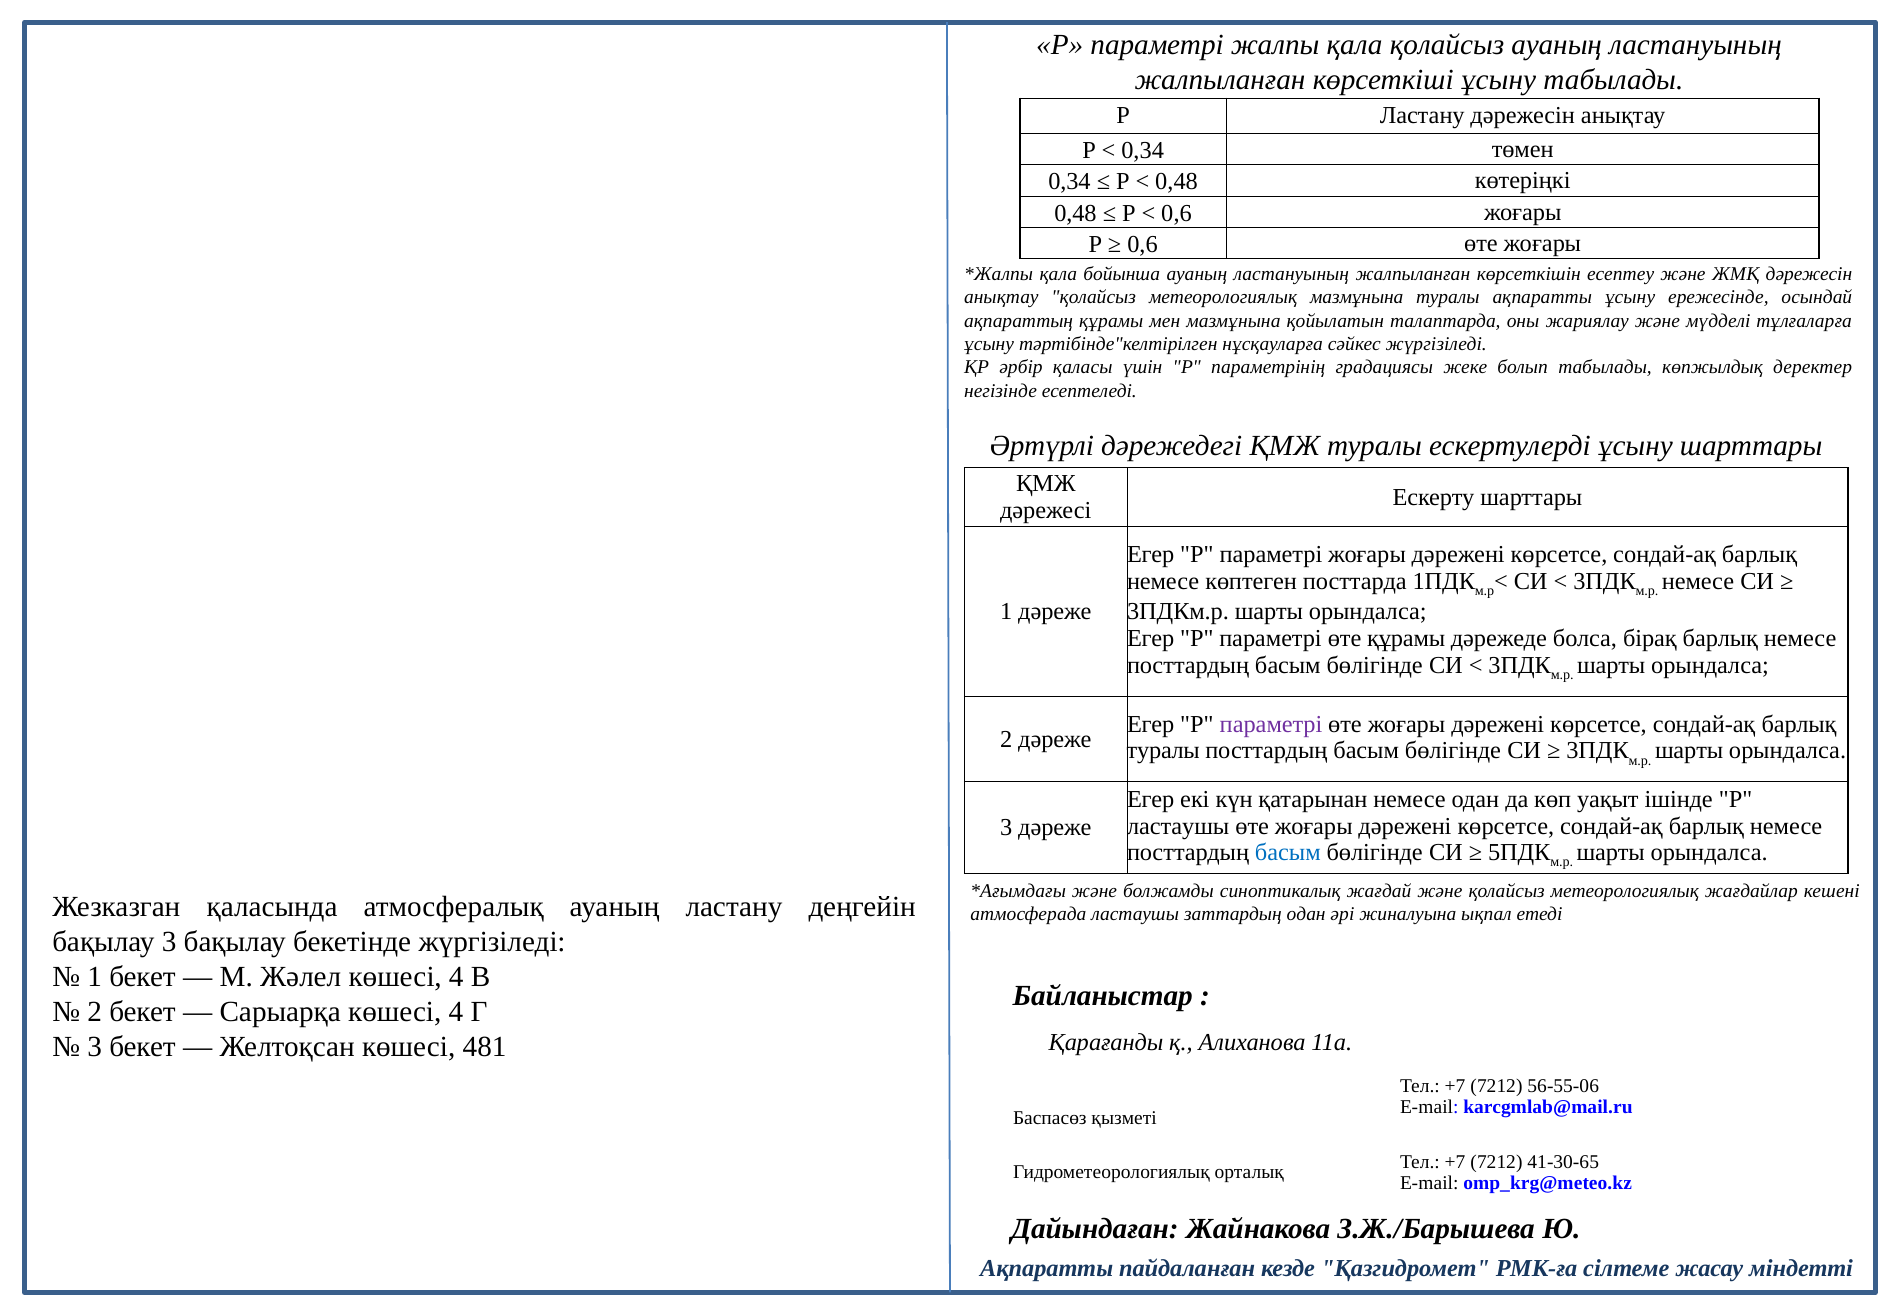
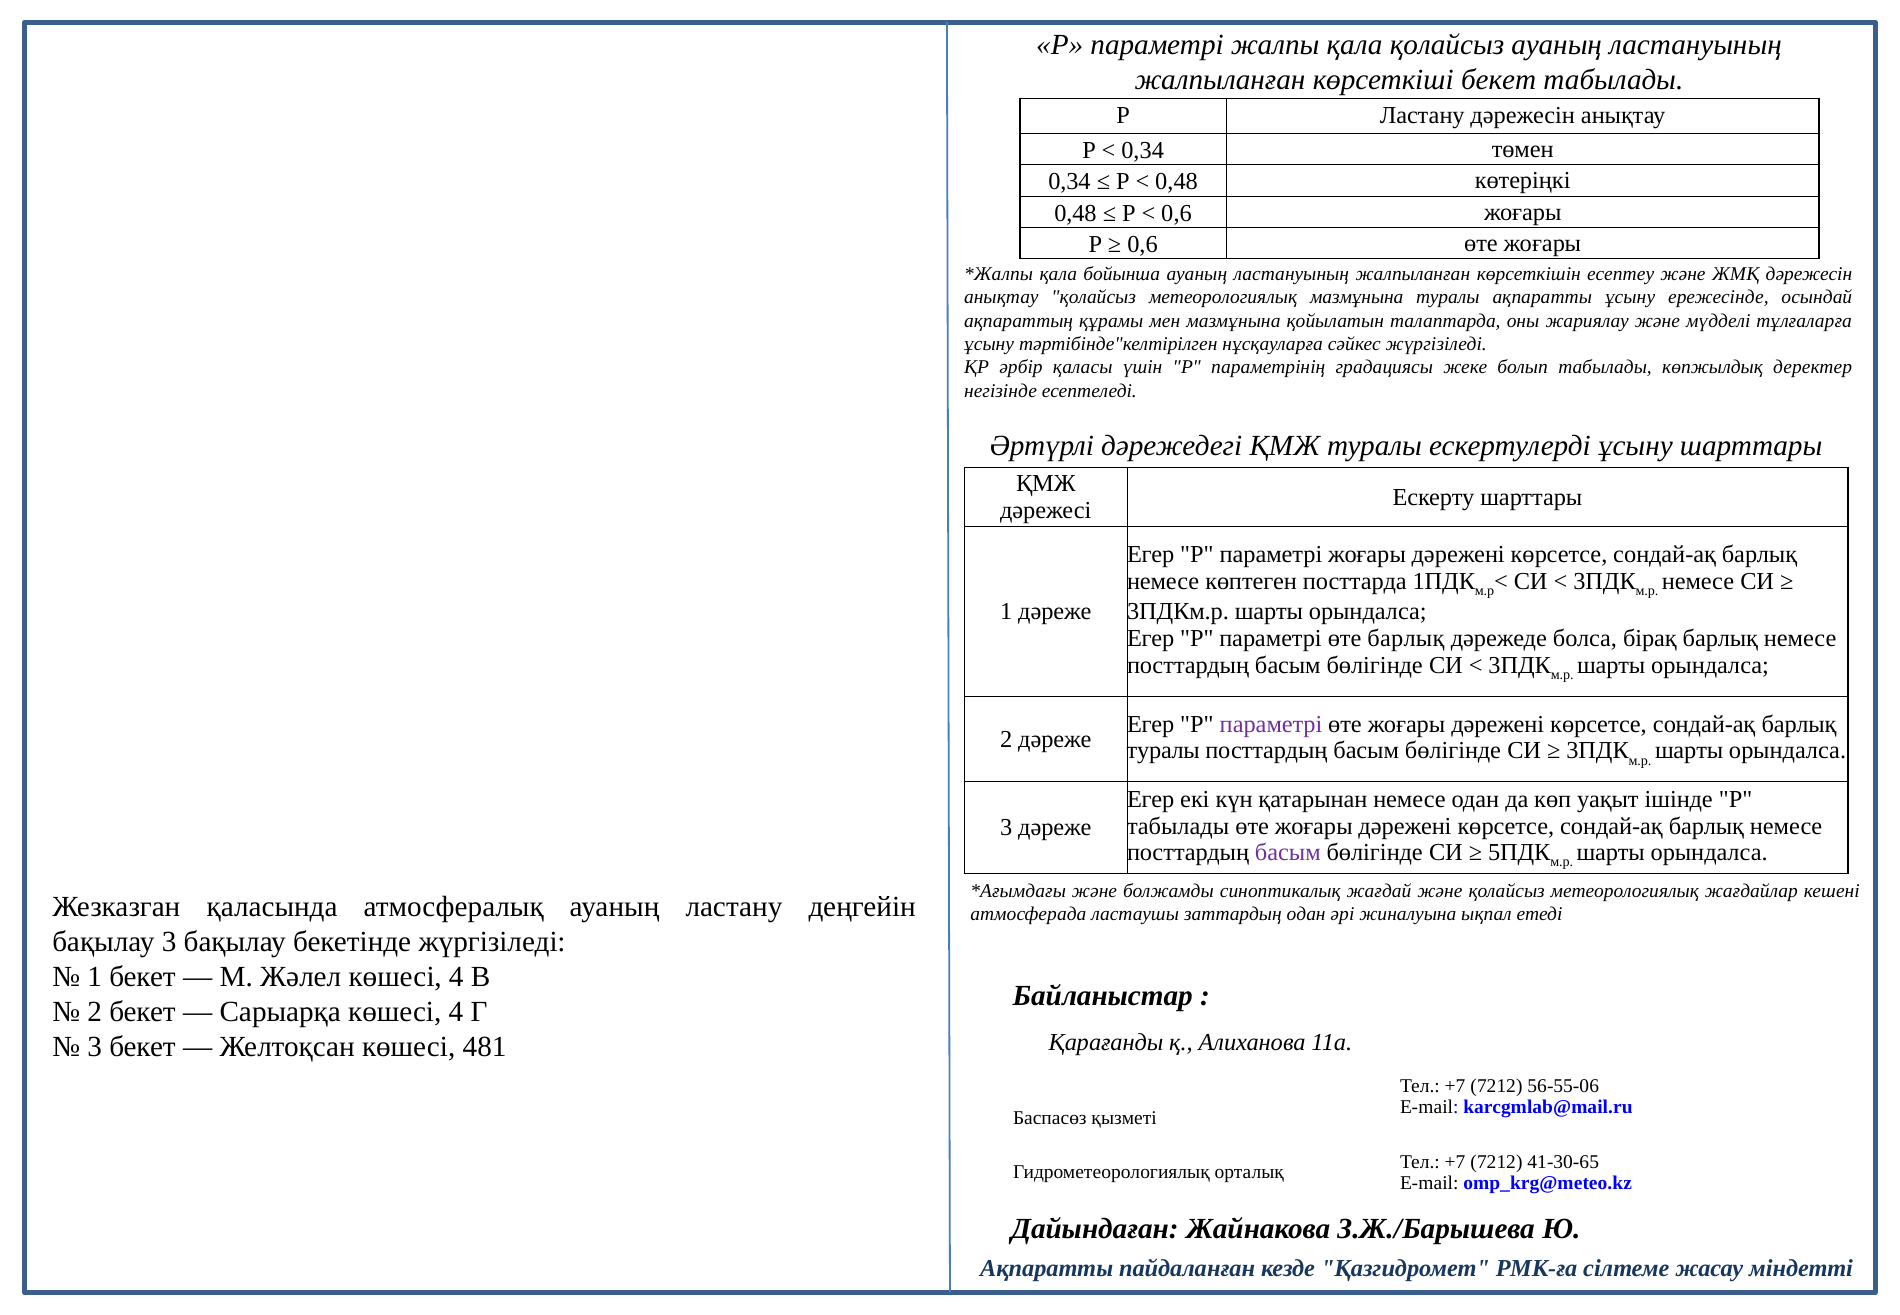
көрсеткіші ұсыну: ұсыну -> бекет
өте құрамы: құрамы -> барлық
ластаушы at (1178, 826): ластаушы -> табылады
басым at (1288, 853) colour: blue -> purple
